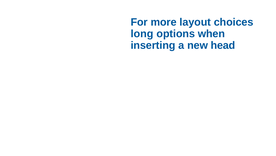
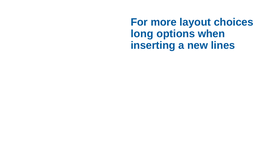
head: head -> lines
